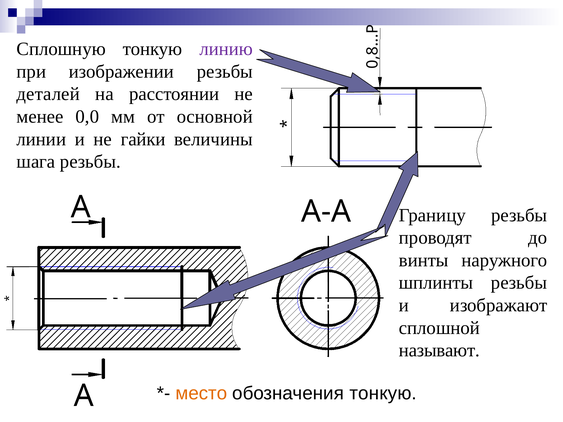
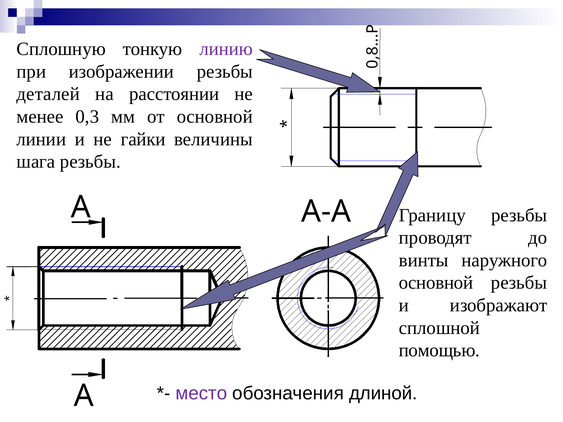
0,0: 0,0 -> 0,3
шплинты at (436, 283): шплинты -> основной
называют: называют -> помощью
место colour: orange -> purple
обозначения тонкую: тонкую -> длиной
